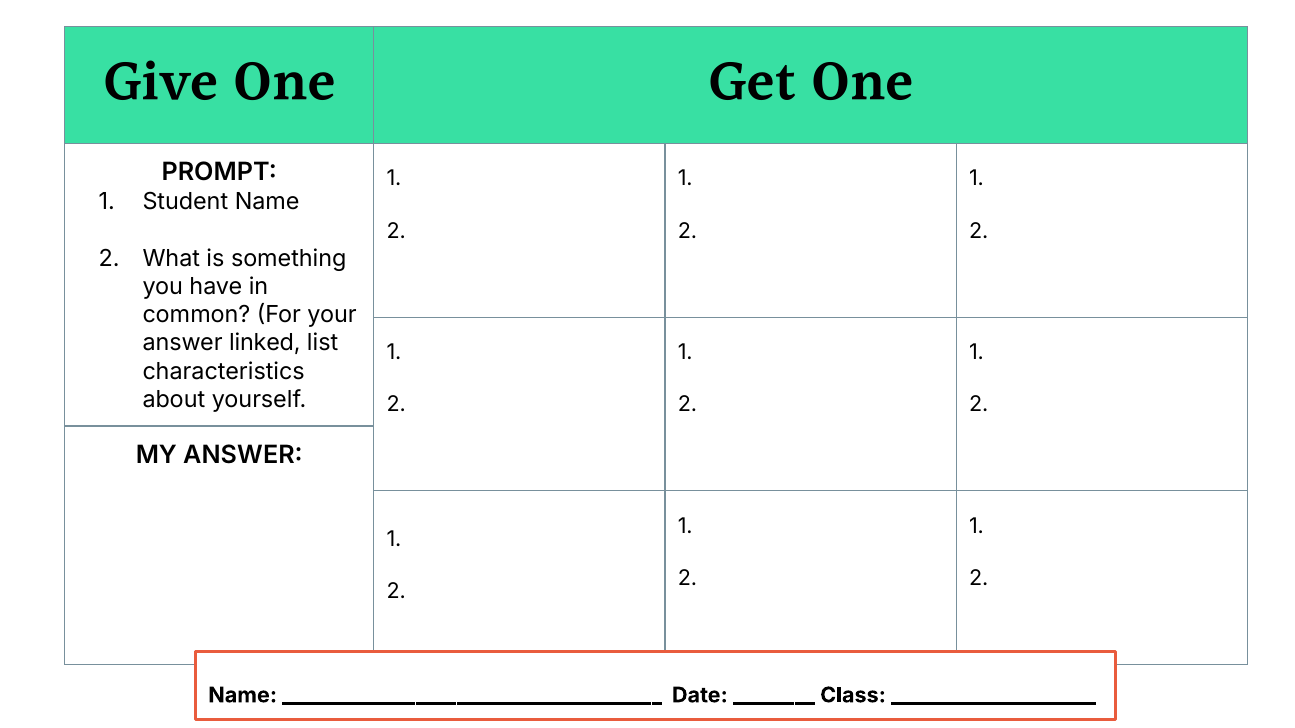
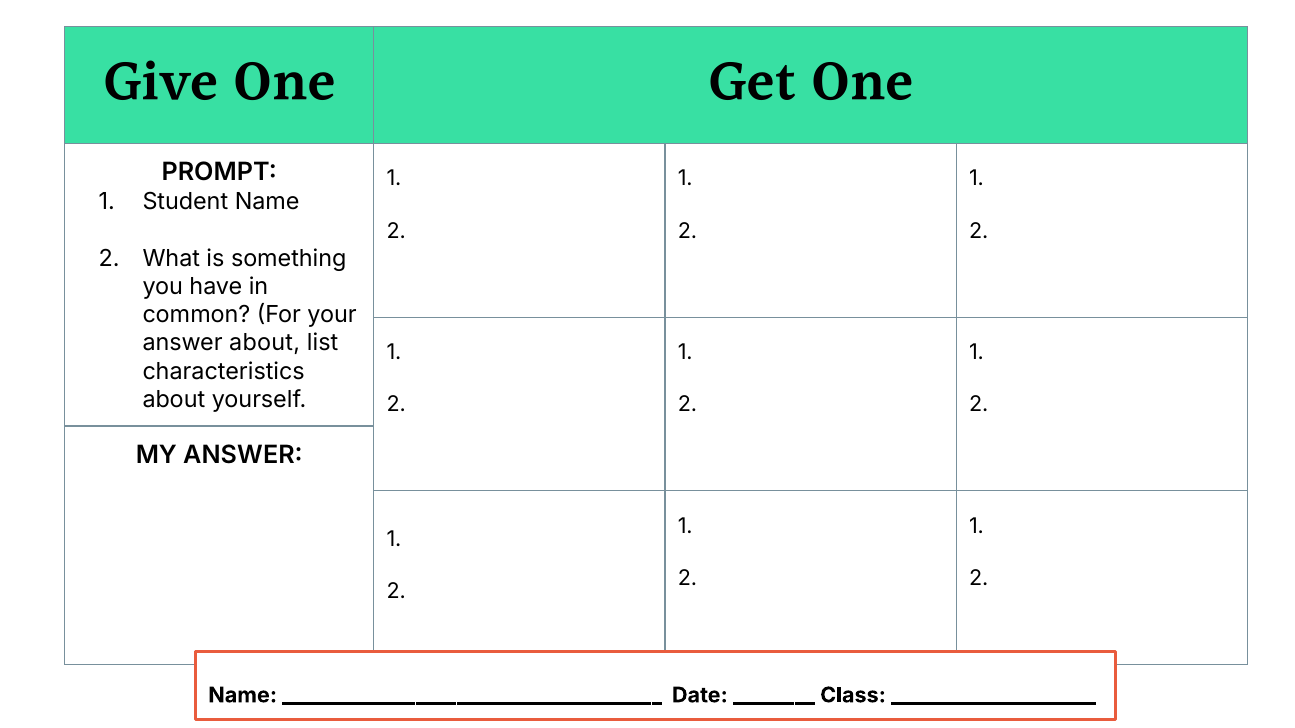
answer linked: linked -> about
